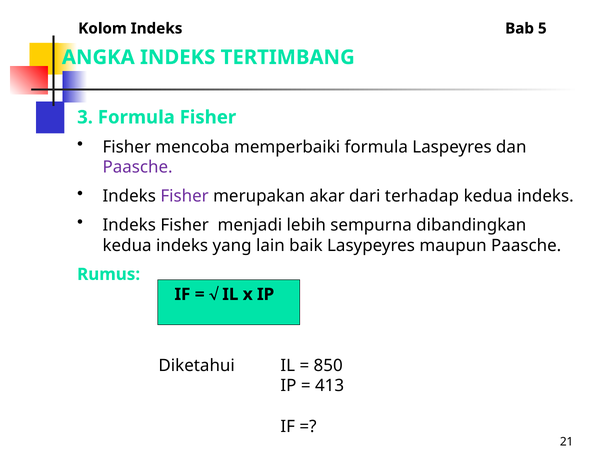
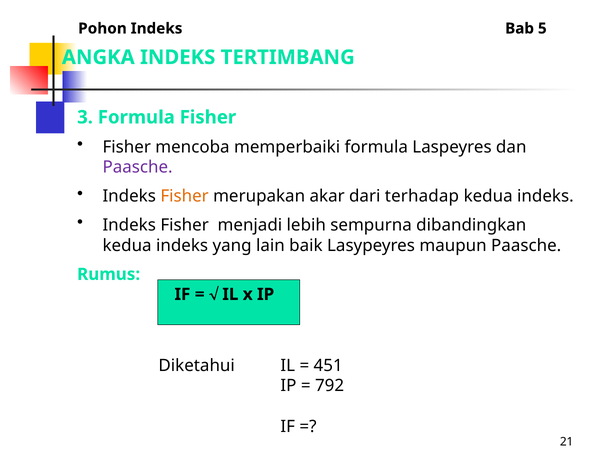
Kolom: Kolom -> Pohon
Fisher at (185, 196) colour: purple -> orange
850: 850 -> 451
413: 413 -> 792
